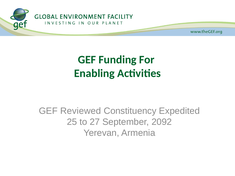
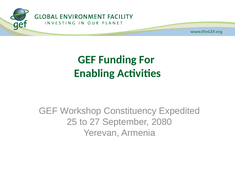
Reviewed: Reviewed -> Workshop
2092: 2092 -> 2080
